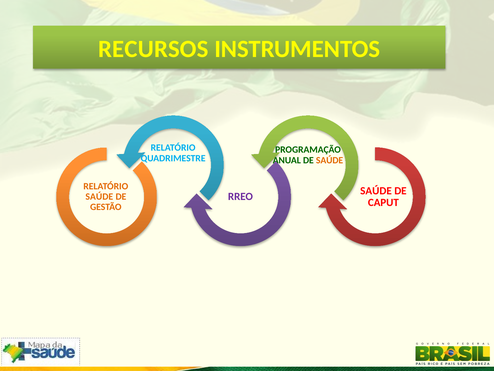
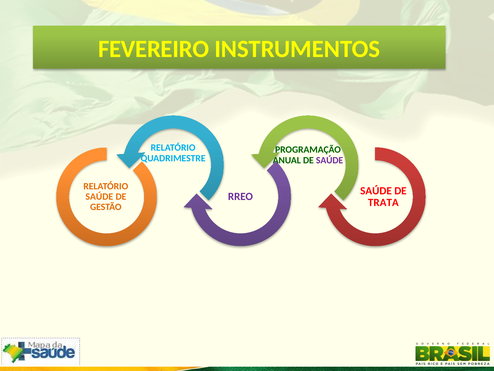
RECURSOS: RECURSOS -> FEVEREIRO
SAÚDE at (330, 160) colour: orange -> purple
CAPUT: CAPUT -> TRATA
